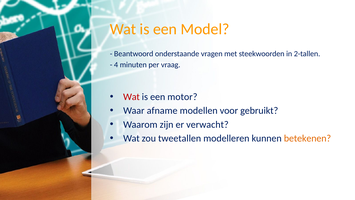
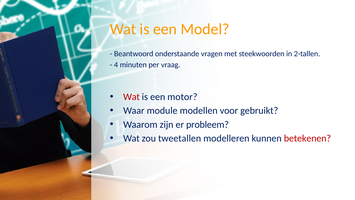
afname: afname -> module
verwacht: verwacht -> probleem
betekenen colour: orange -> red
